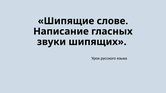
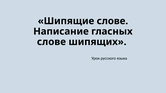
звуки at (51, 42): звуки -> слове
